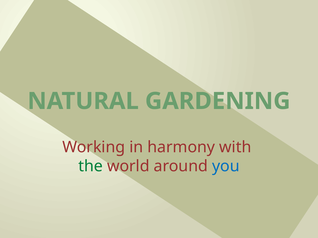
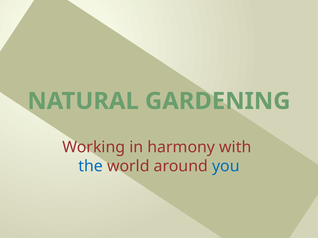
the colour: green -> blue
